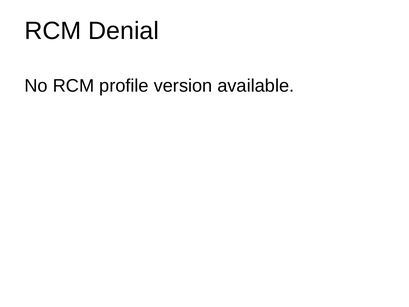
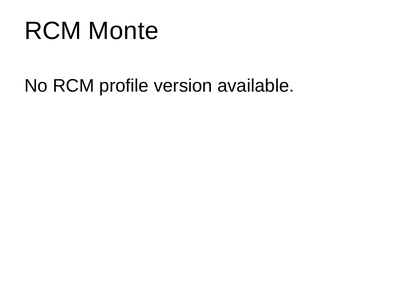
Denial: Denial -> Monte
